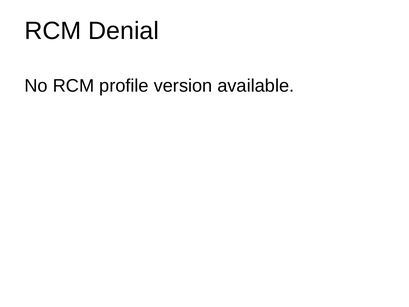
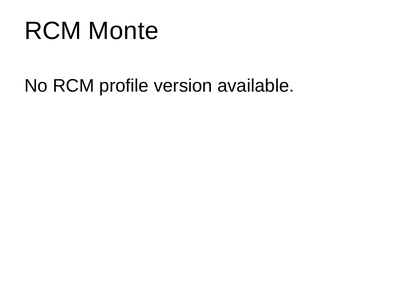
Denial: Denial -> Monte
